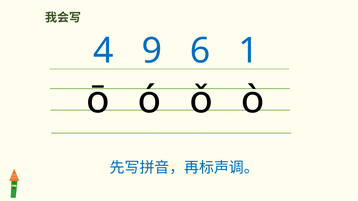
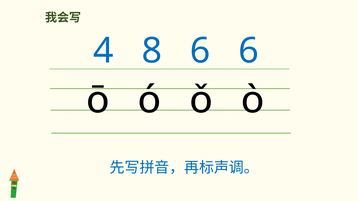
9: 9 -> 8
6 1: 1 -> 6
